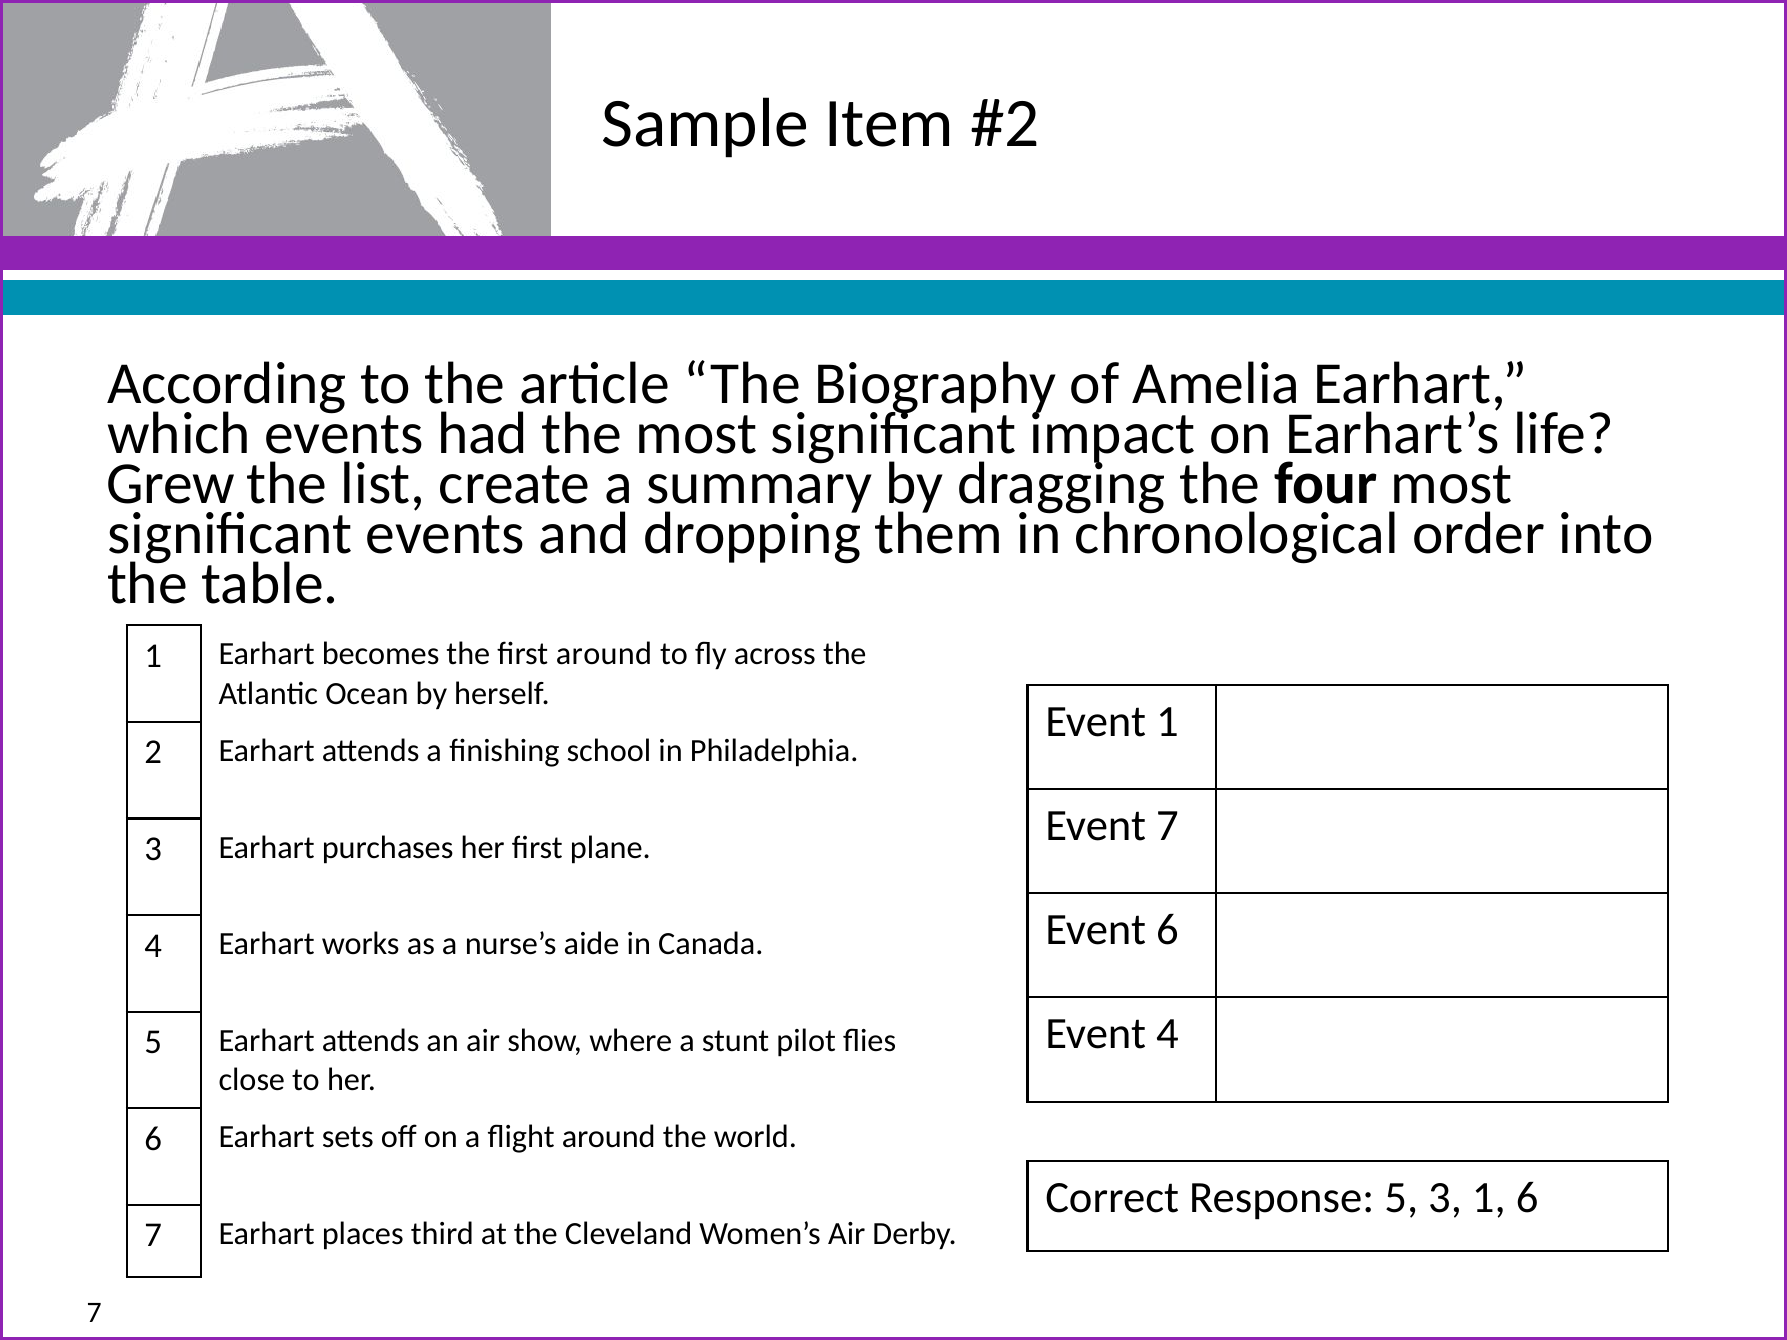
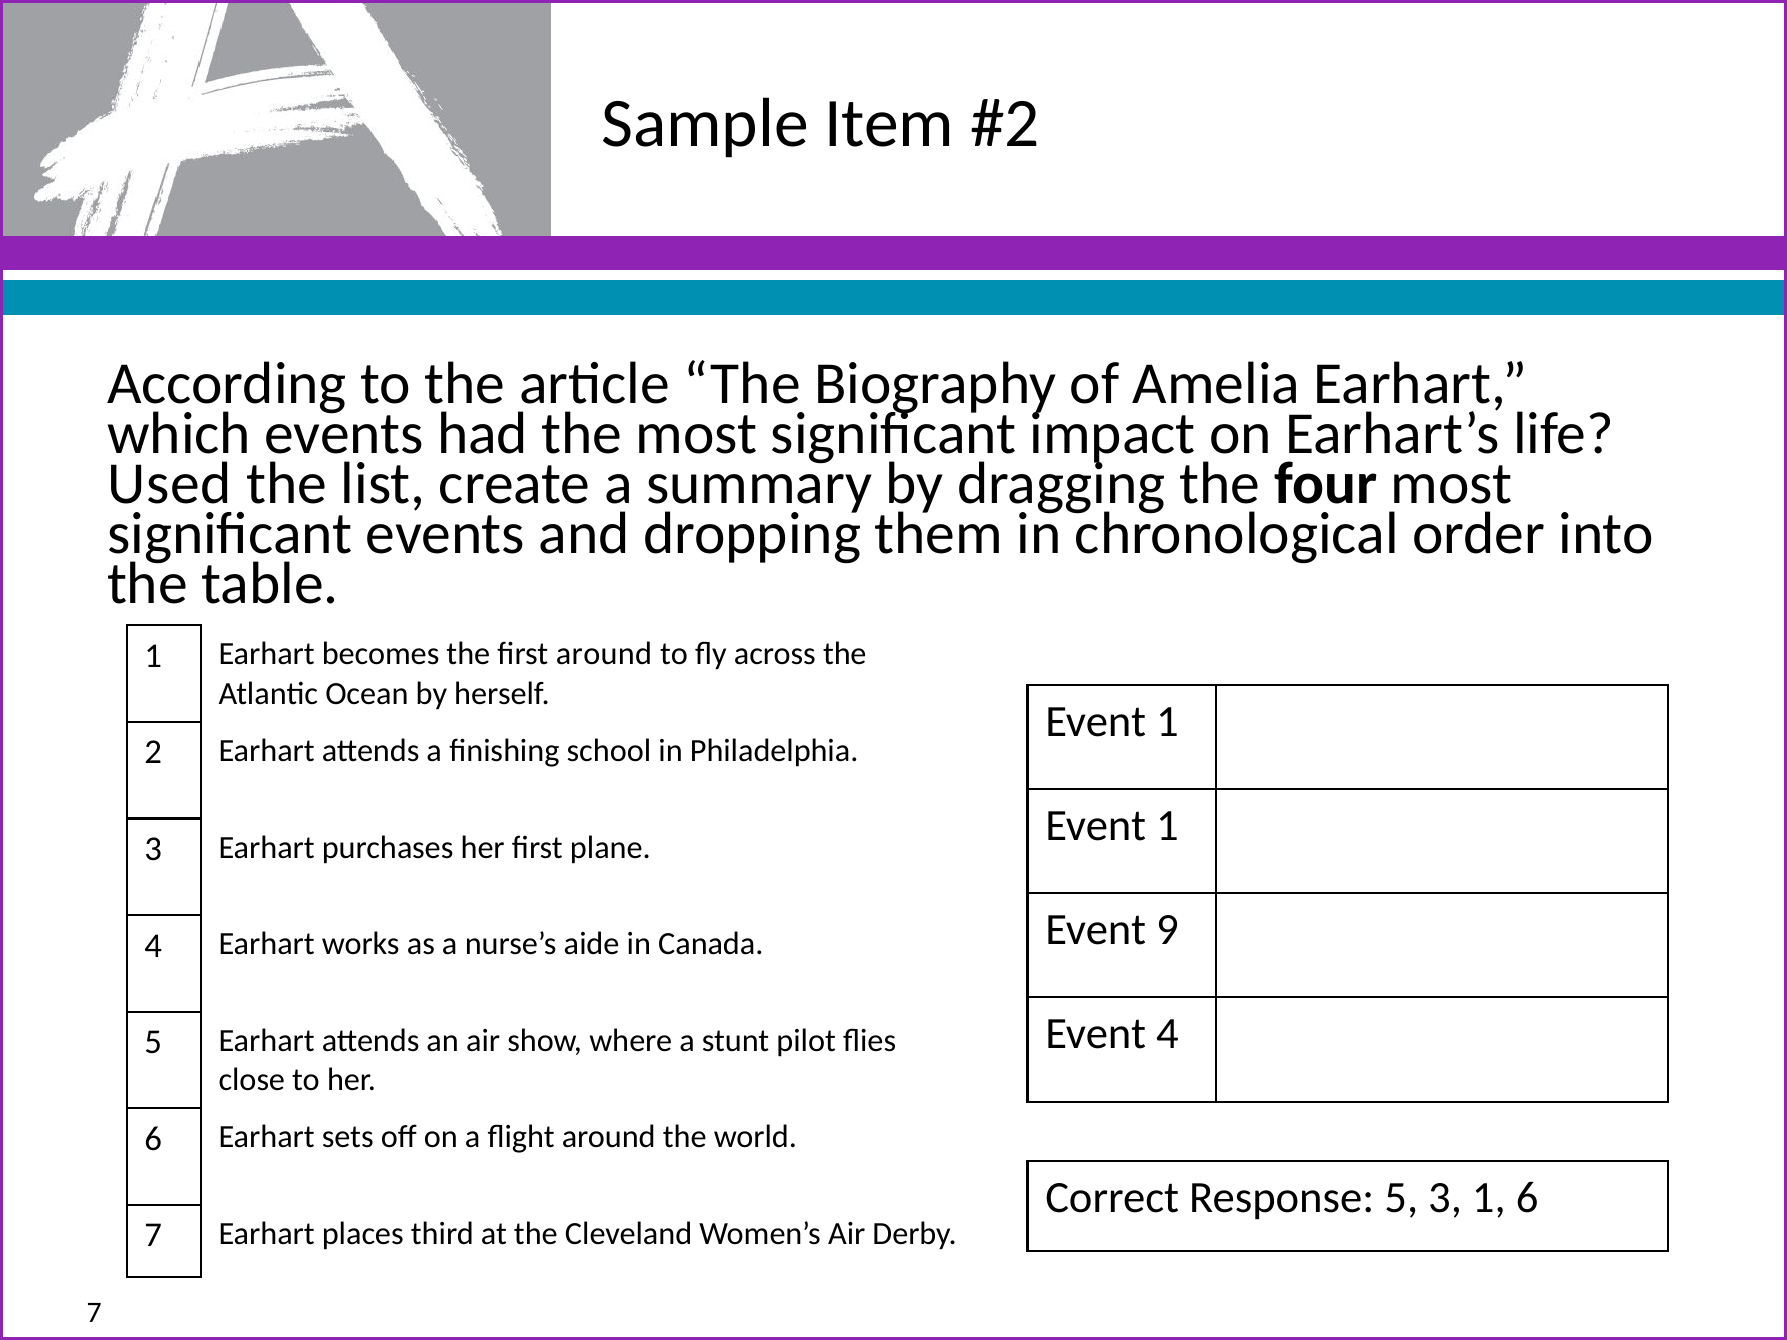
Grew: Grew -> Used
7 at (1167, 826): 7 -> 1
Event 6: 6 -> 9
